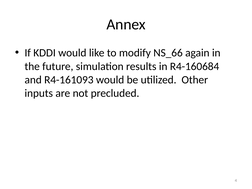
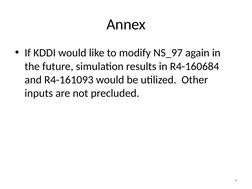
NS_66: NS_66 -> NS_97
